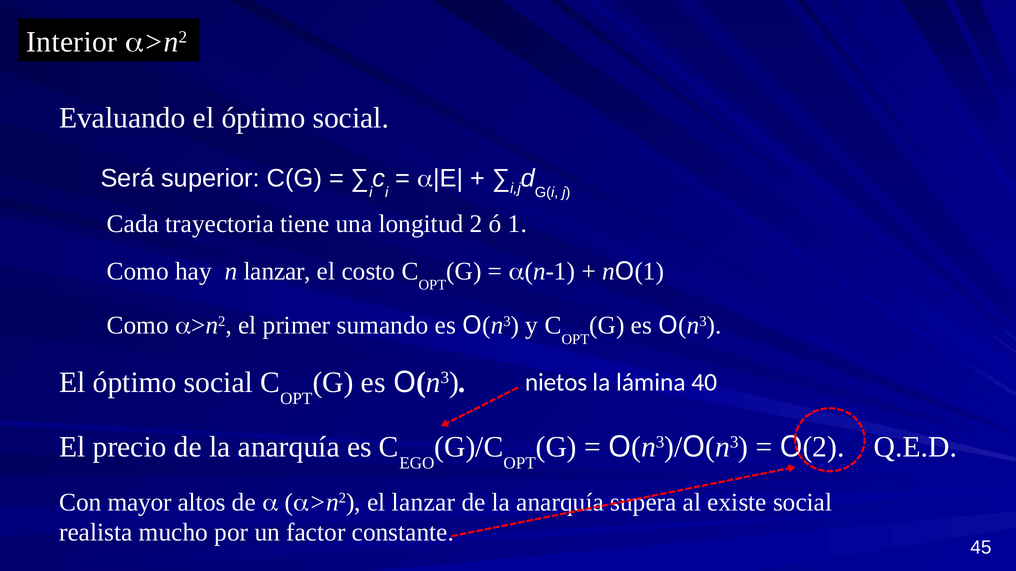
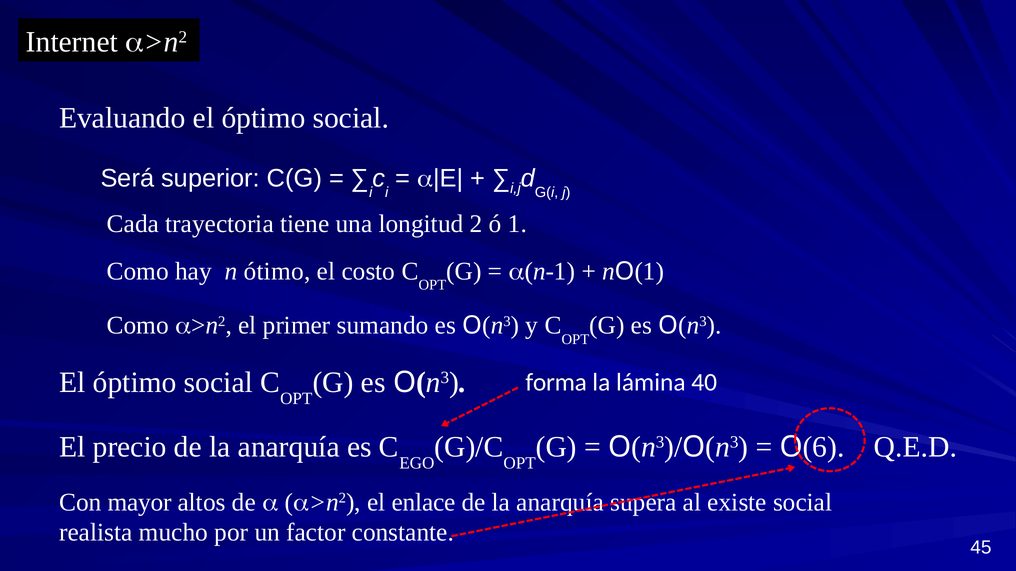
Interior: Interior -> Internet
n lanzar: lanzar -> ótimo
nietos: nietos -> forma
2 at (824, 447): 2 -> 6
el lanzar: lanzar -> enlace
